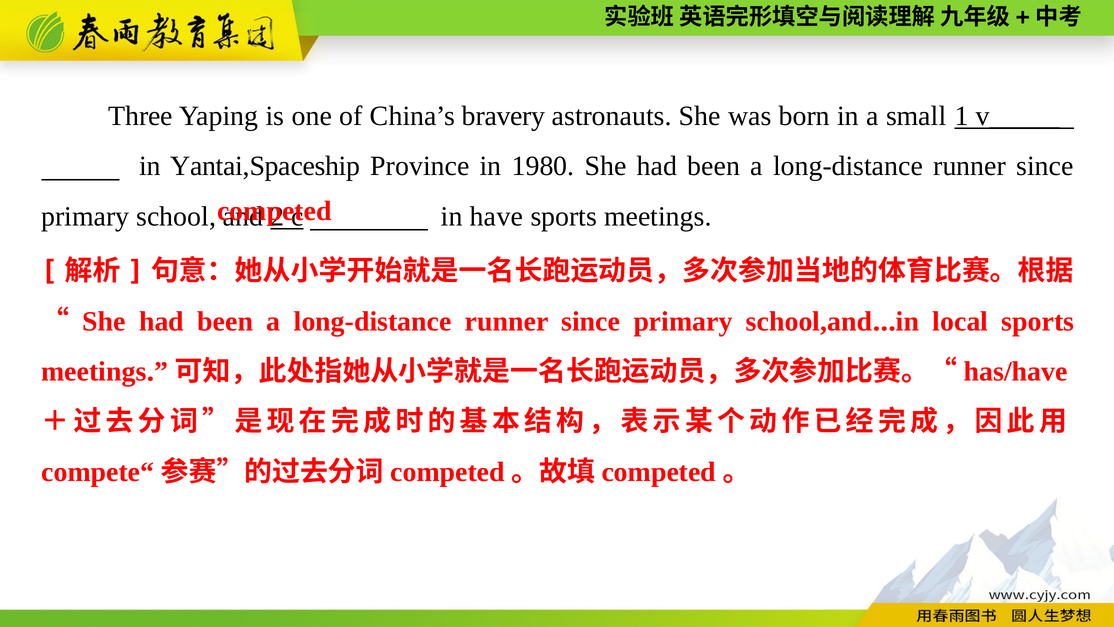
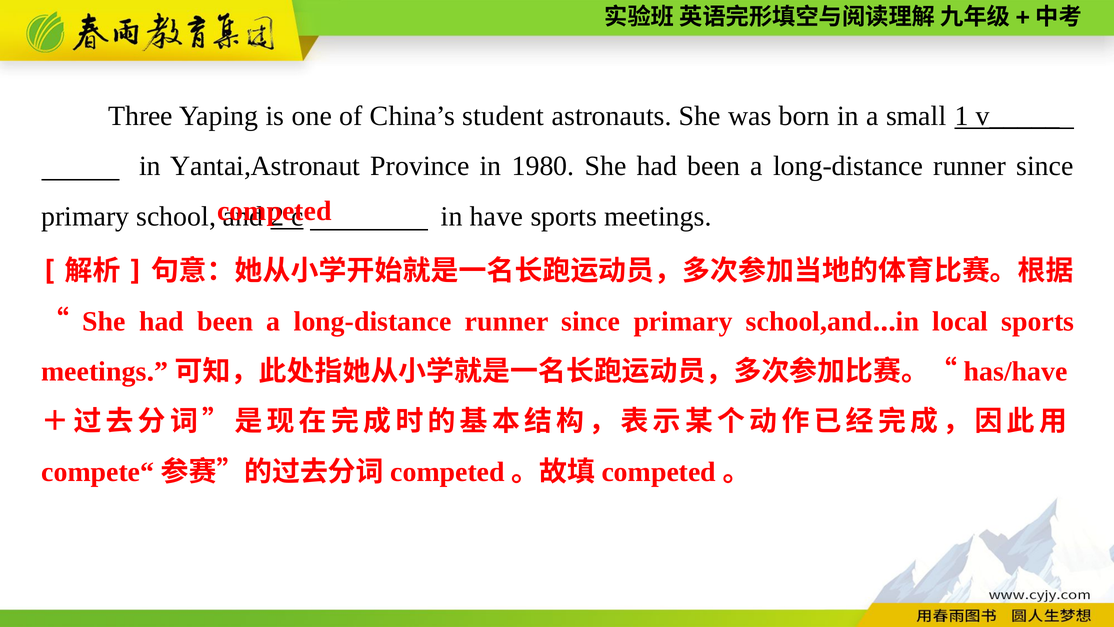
bravery: bravery -> student
Yantai,Spaceship: Yantai,Spaceship -> Yantai,Astronaut
